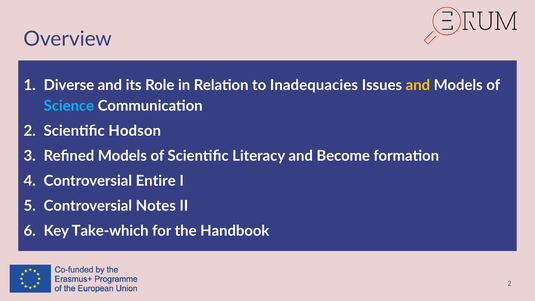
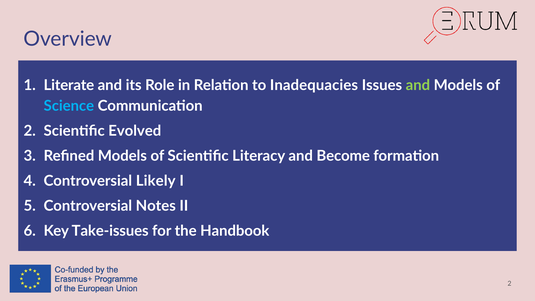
Diverse: Diverse -> Literate
and at (418, 85) colour: yellow -> light green
Hodson: Hodson -> Evolved
Entire: Entire -> Likely
Take-which: Take-which -> Take-issues
